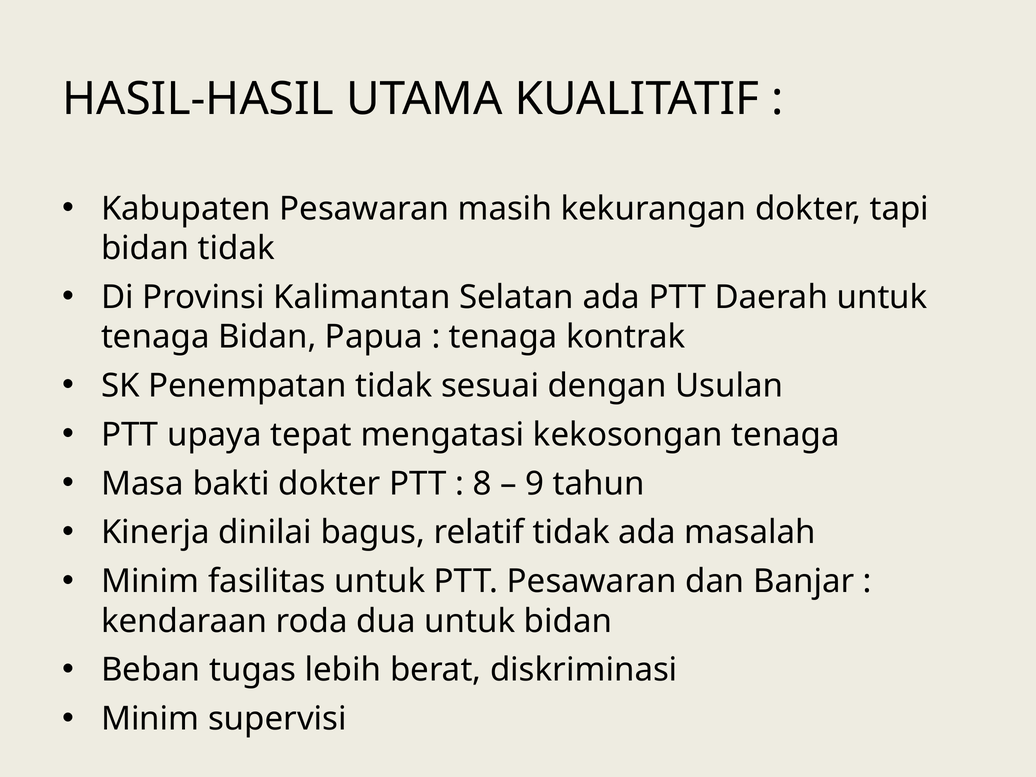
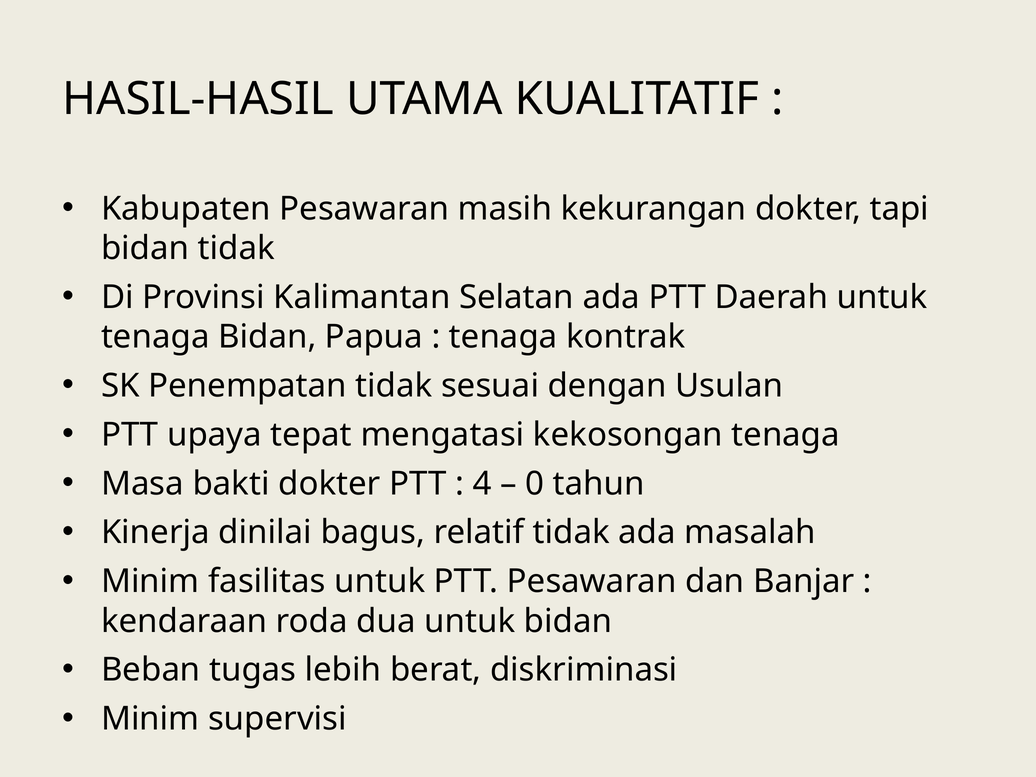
8: 8 -> 4
9: 9 -> 0
